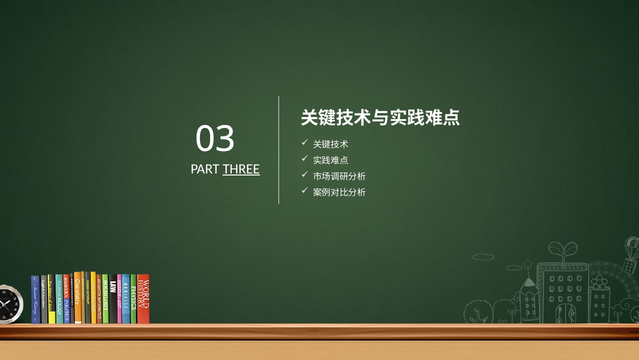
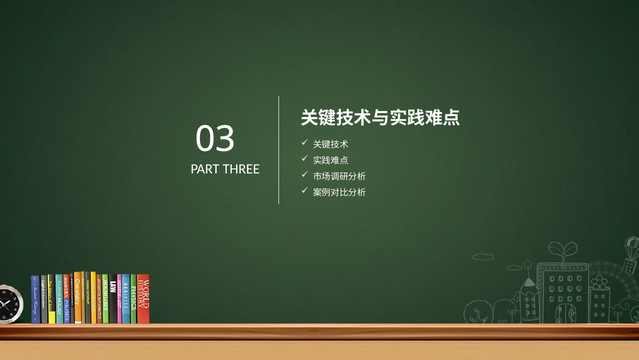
THREE underline: present -> none
